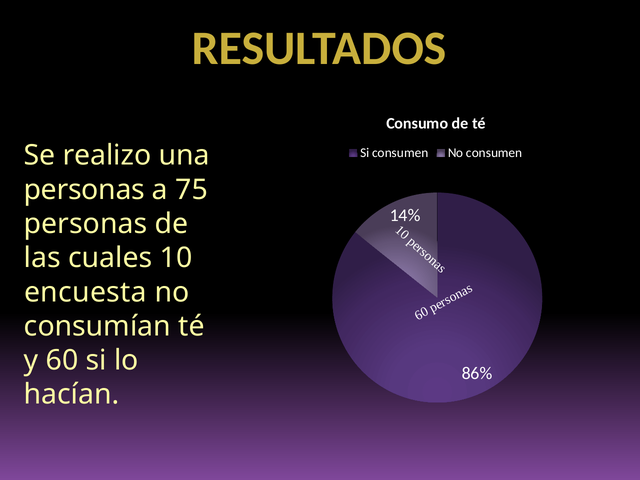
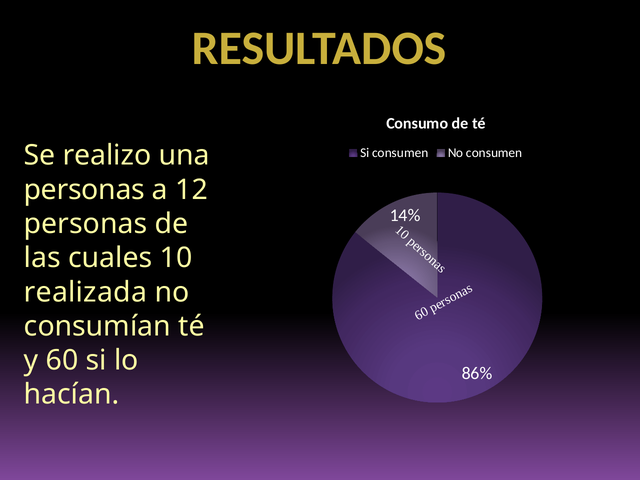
75: 75 -> 12
encuesta: encuesta -> realizada
